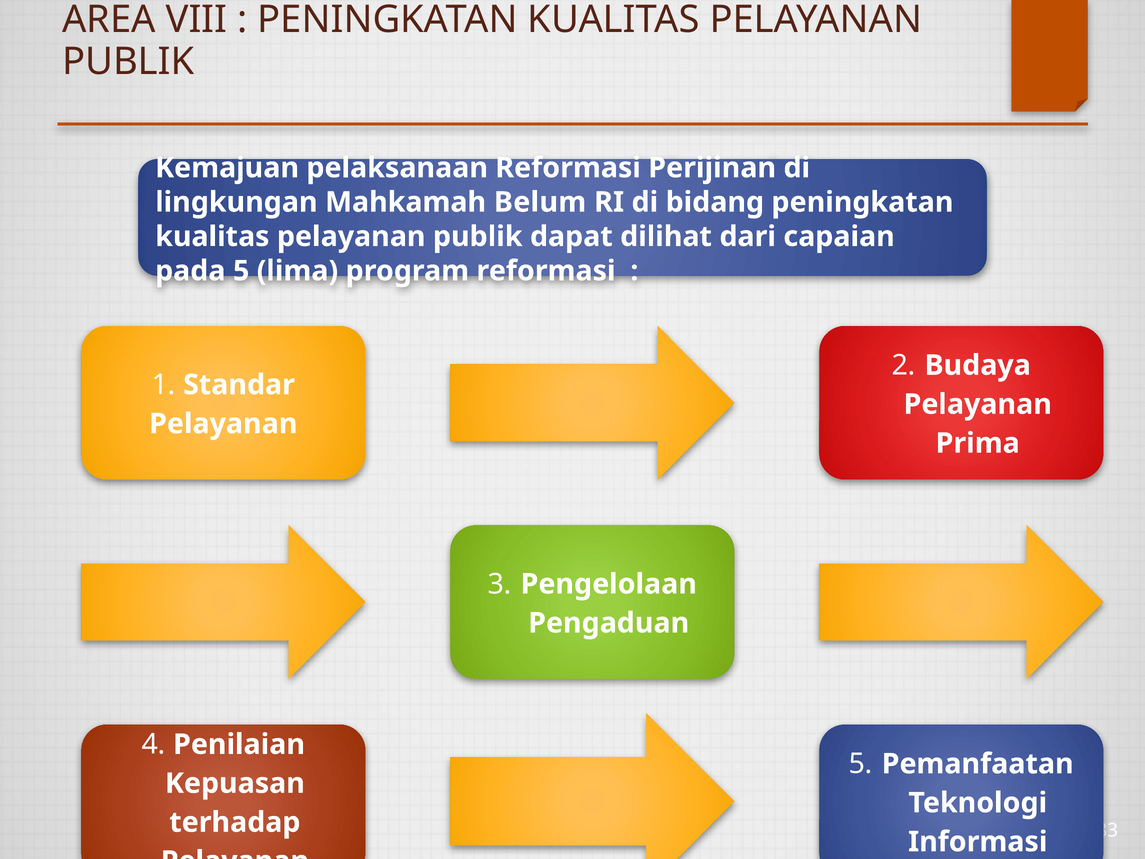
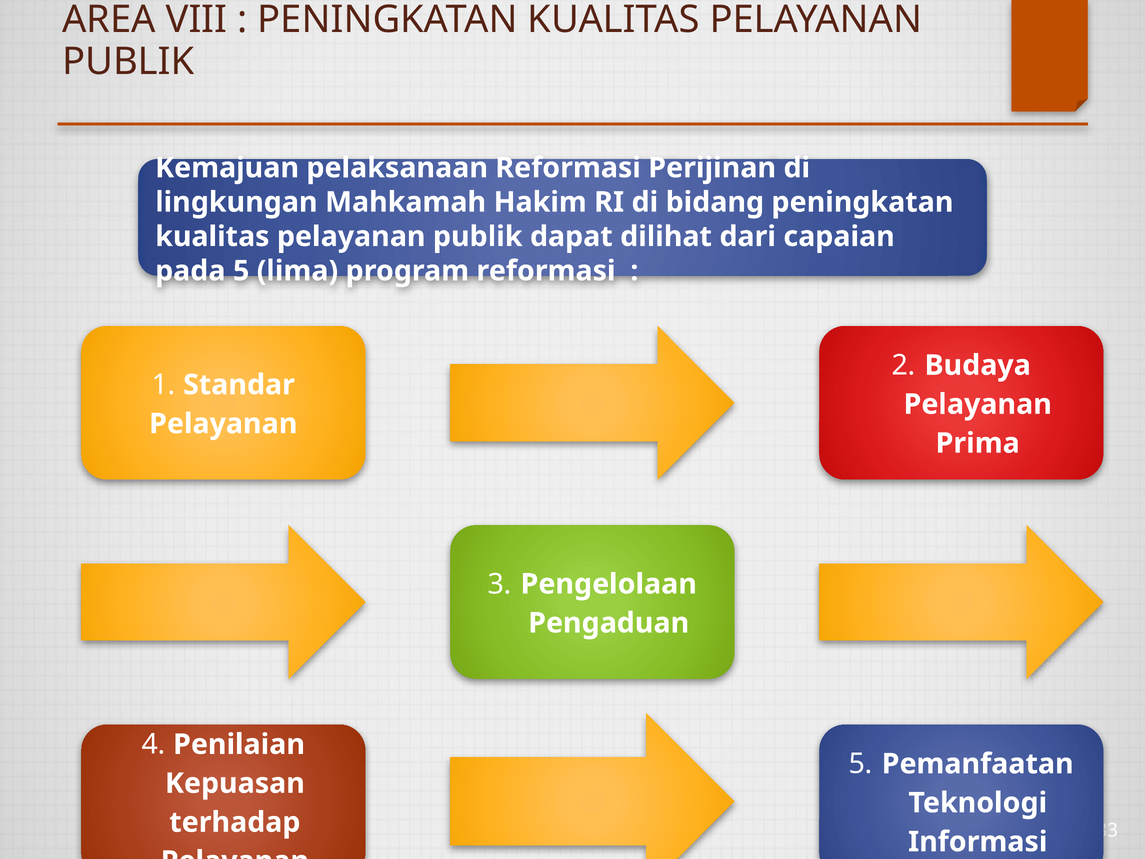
Belum: Belum -> Hakim
